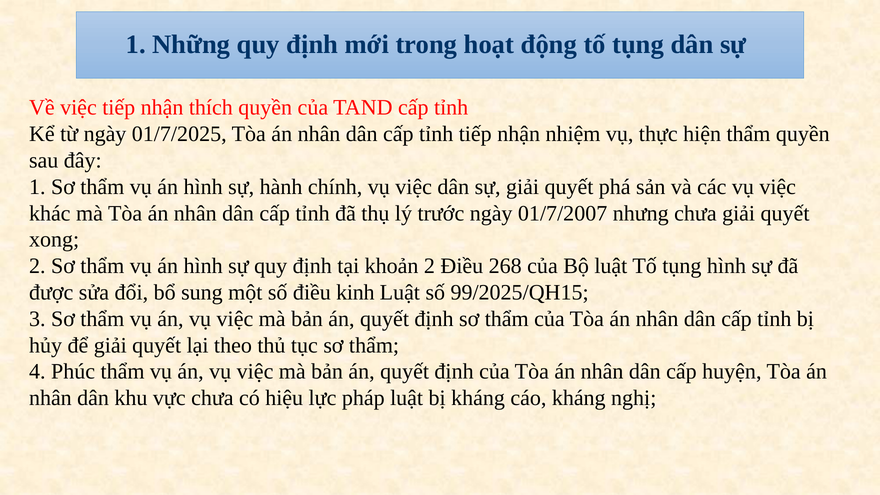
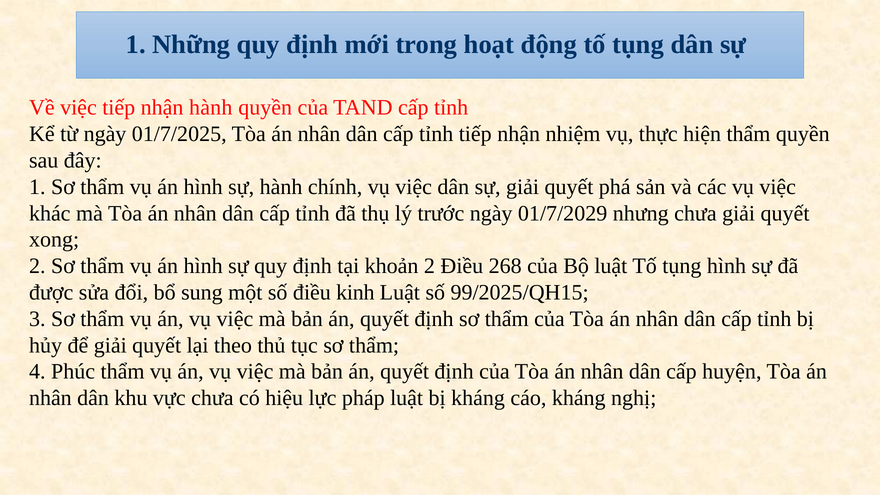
nhận thích: thích -> hành
01/7/2007: 01/7/2007 -> 01/7/2029
